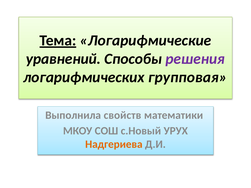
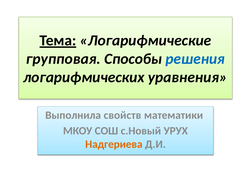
уравнений: уравнений -> групповая
решения colour: purple -> blue
групповая: групповая -> уравнения
